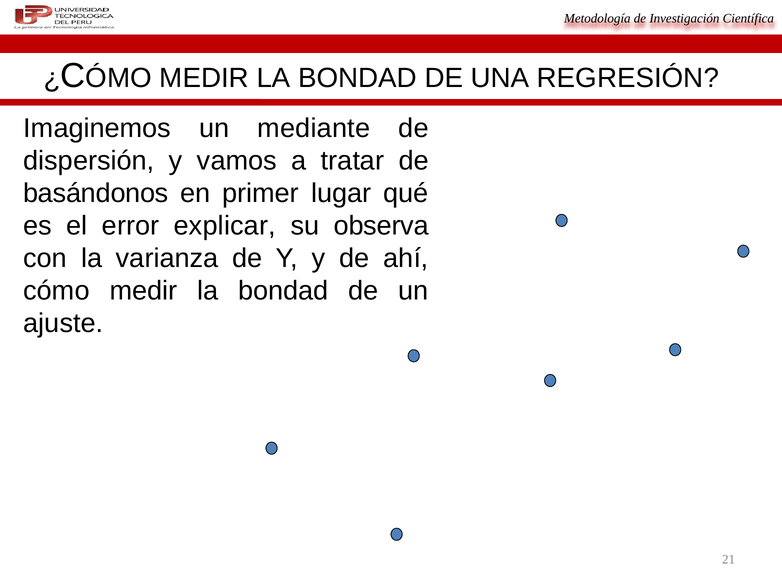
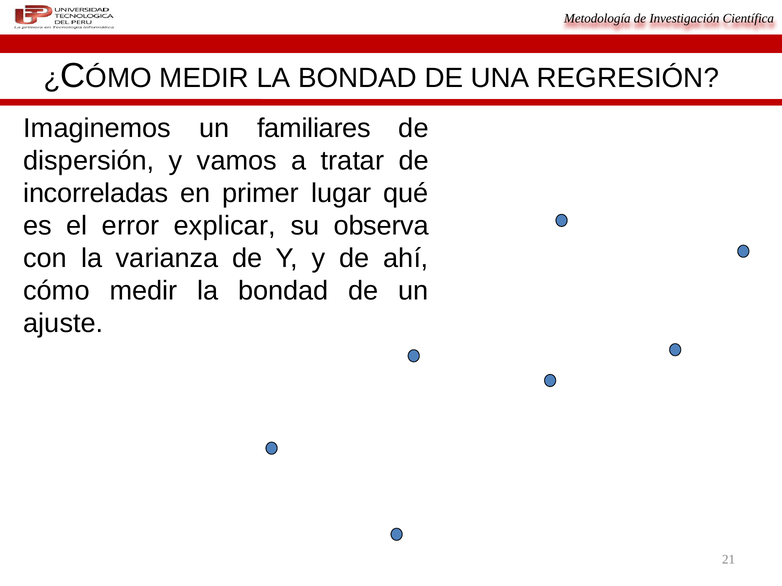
mediante: mediante -> familiares
basándonos: basándonos -> incorreladas
